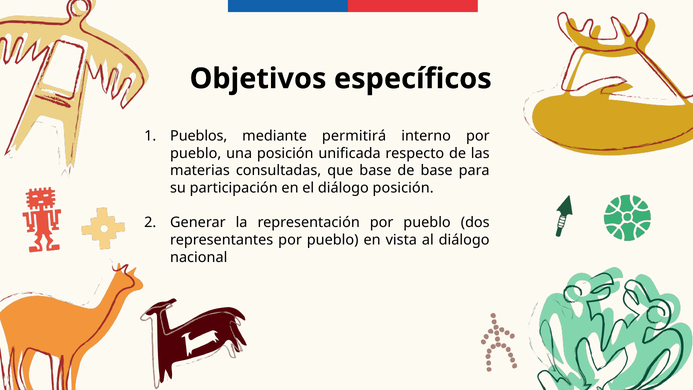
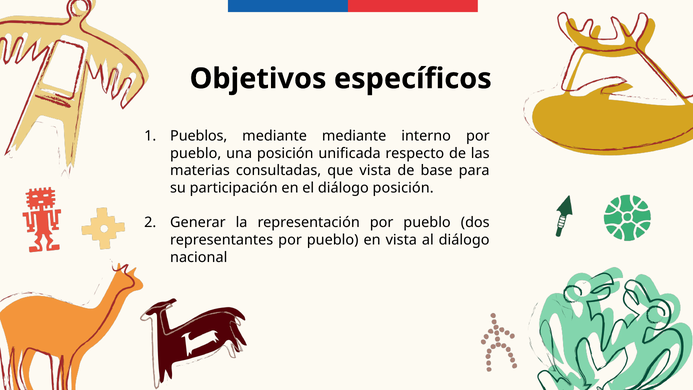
mediante permitirá: permitirá -> mediante
que base: base -> vista
